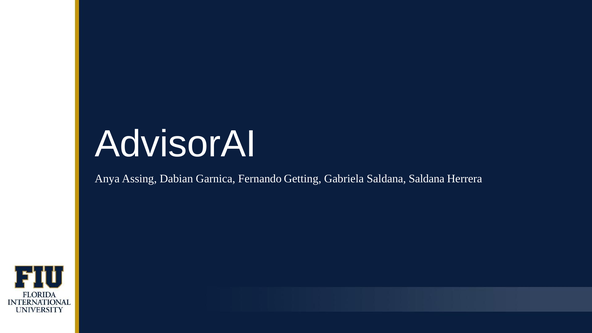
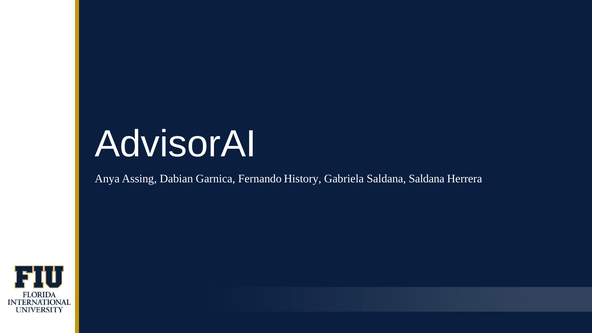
Getting: Getting -> History
